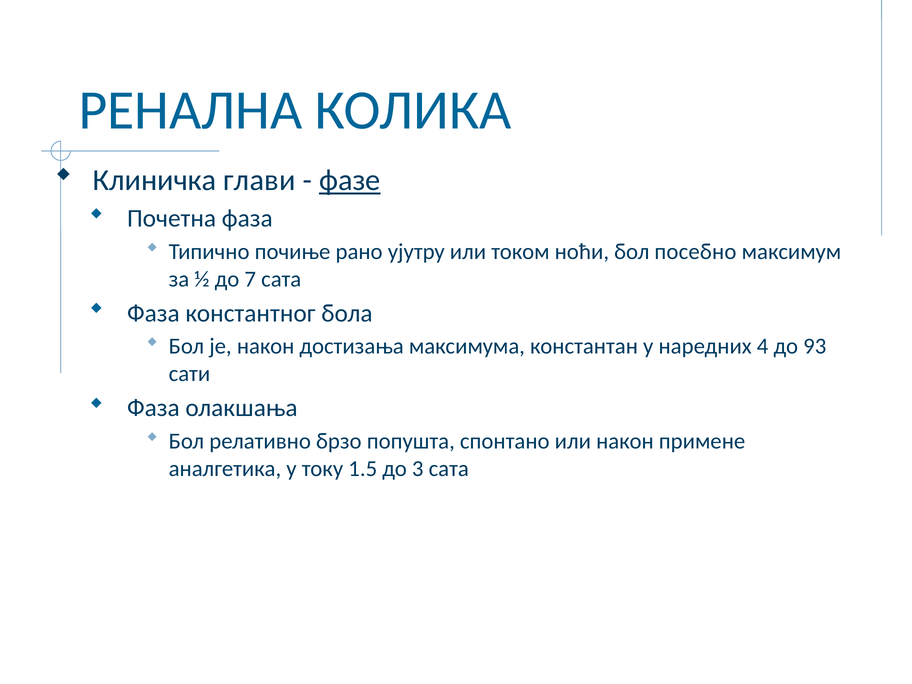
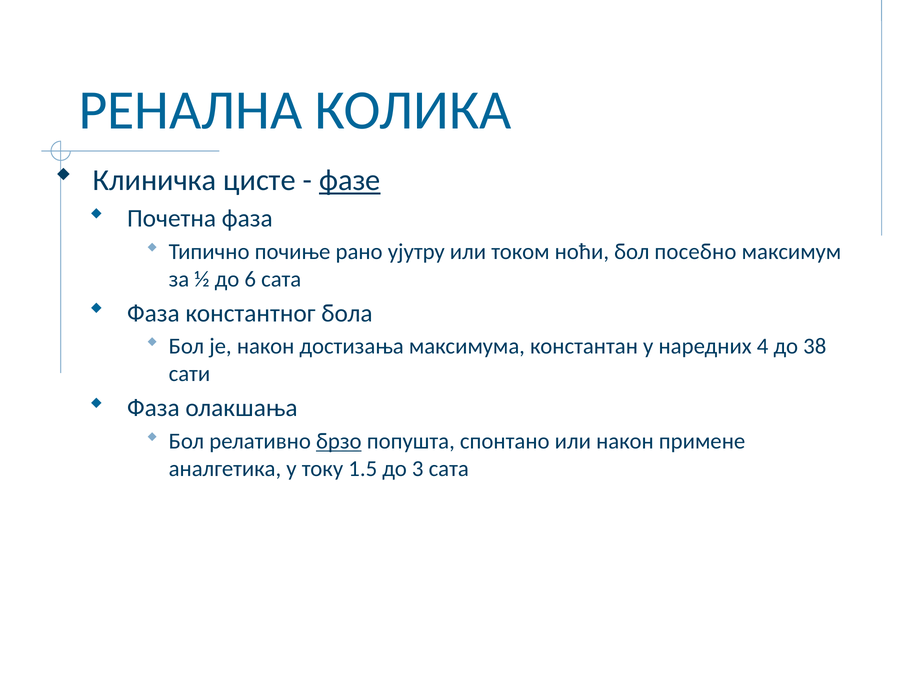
глави: глави -> цисте
7: 7 -> 6
93: 93 -> 38
брзо underline: none -> present
